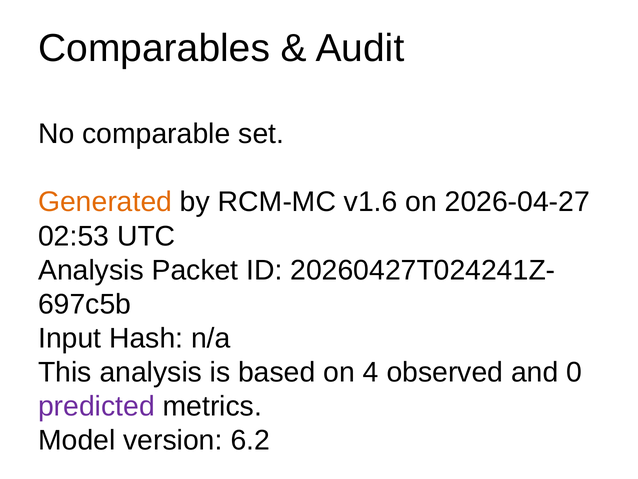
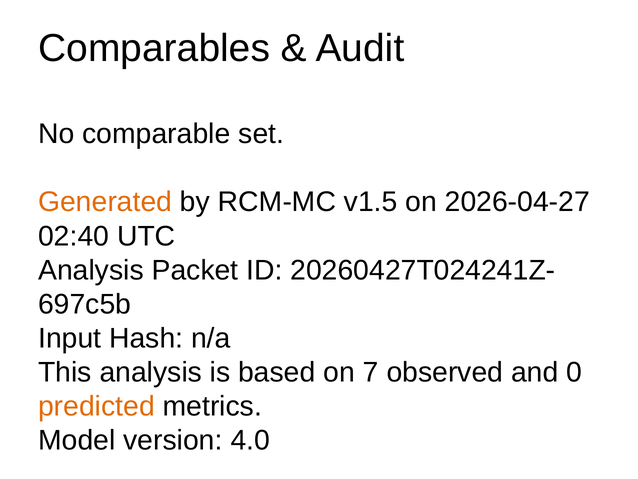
v1.6: v1.6 -> v1.5
02:53: 02:53 -> 02:40
4: 4 -> 7
predicted colour: purple -> orange
6.2: 6.2 -> 4.0
